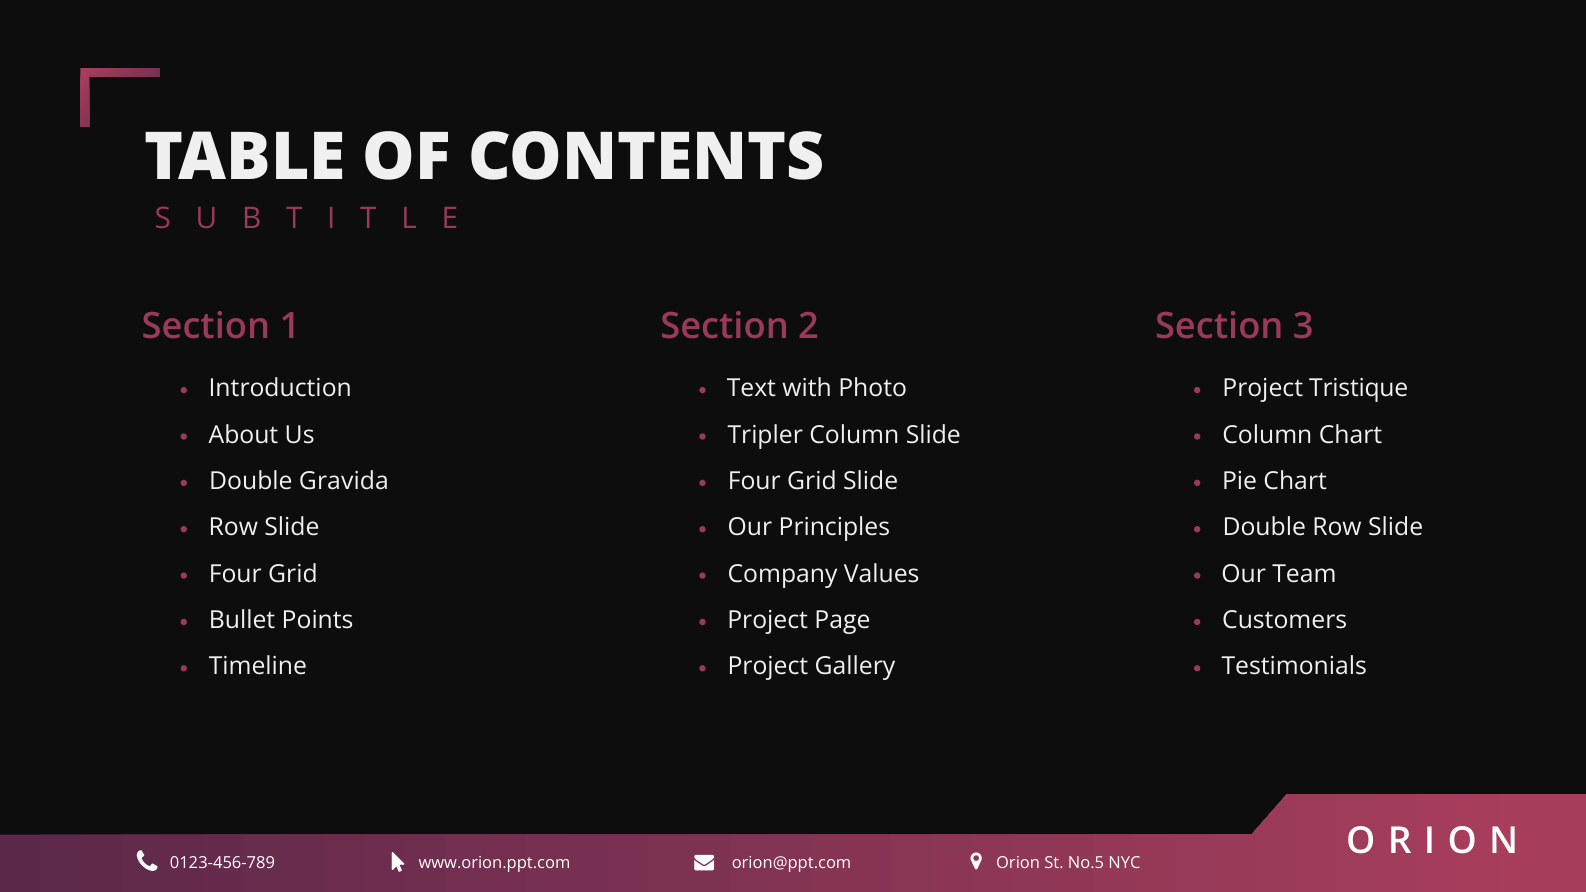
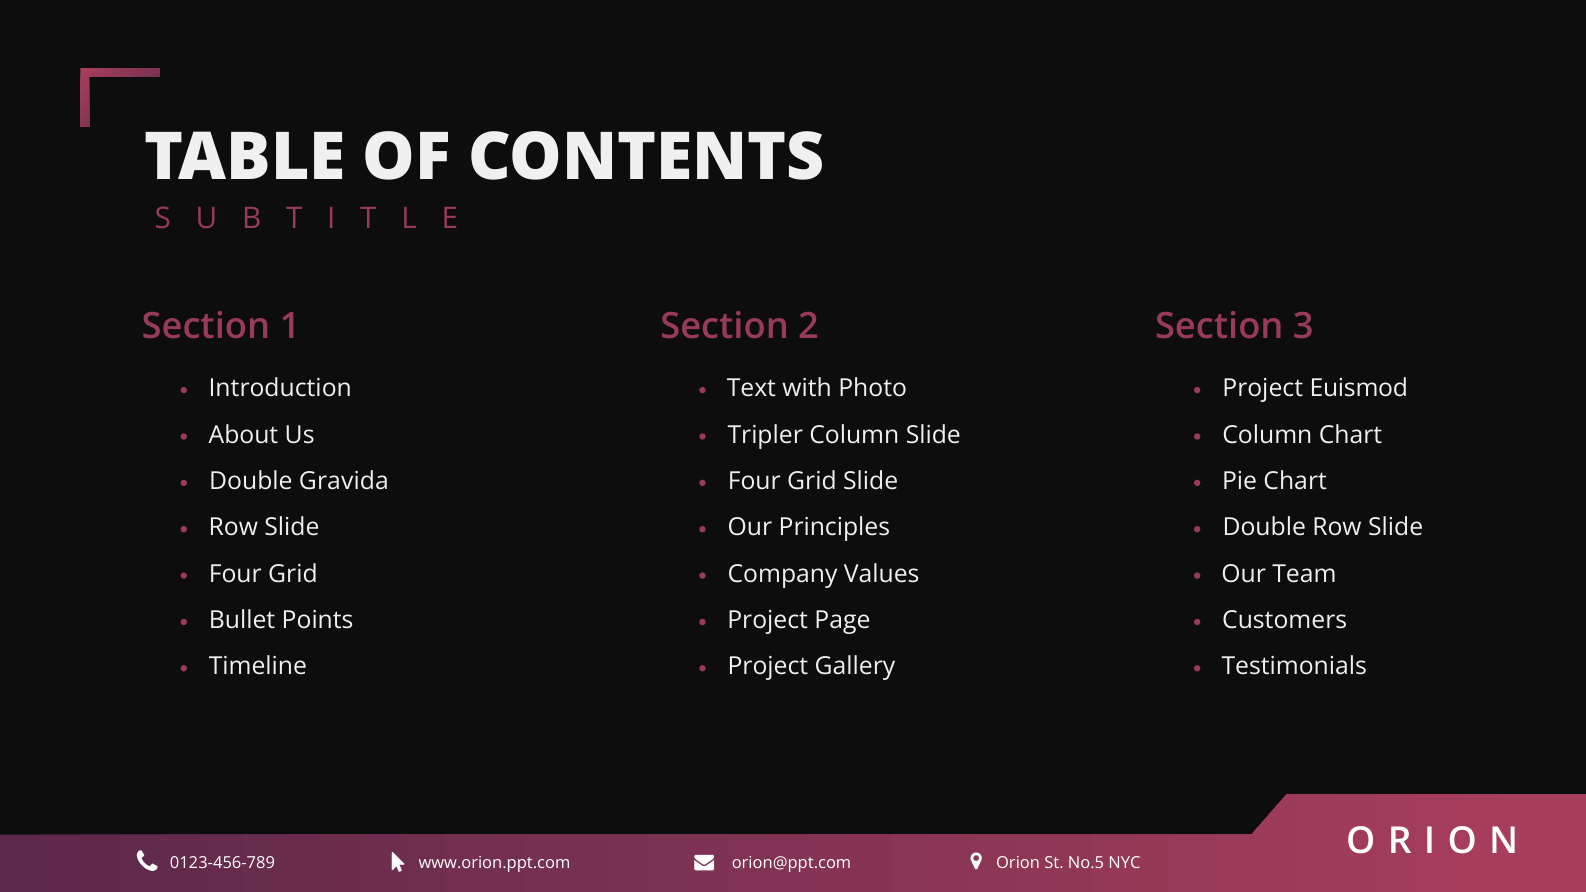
Tristique: Tristique -> Euismod
